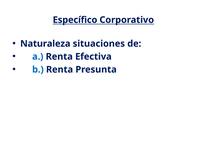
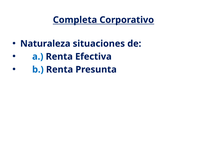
Específico: Específico -> Completa
